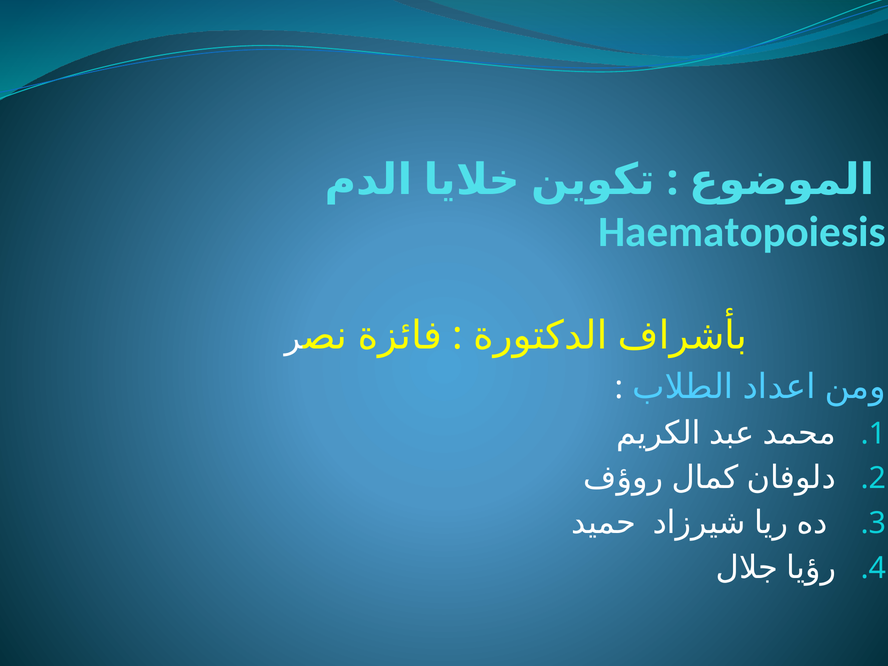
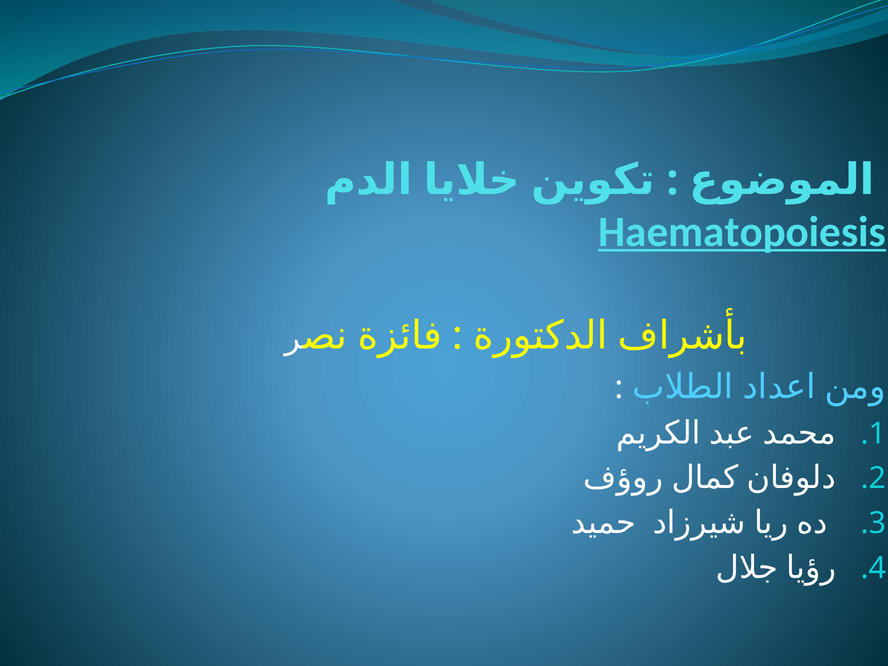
Haematopoiesis underline: none -> present
